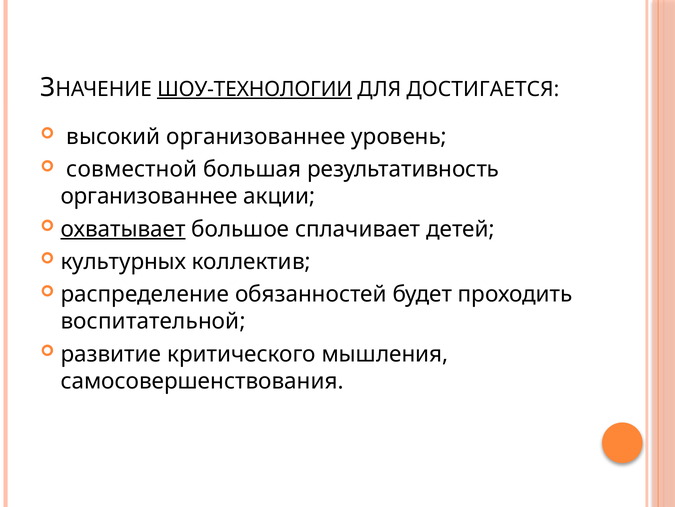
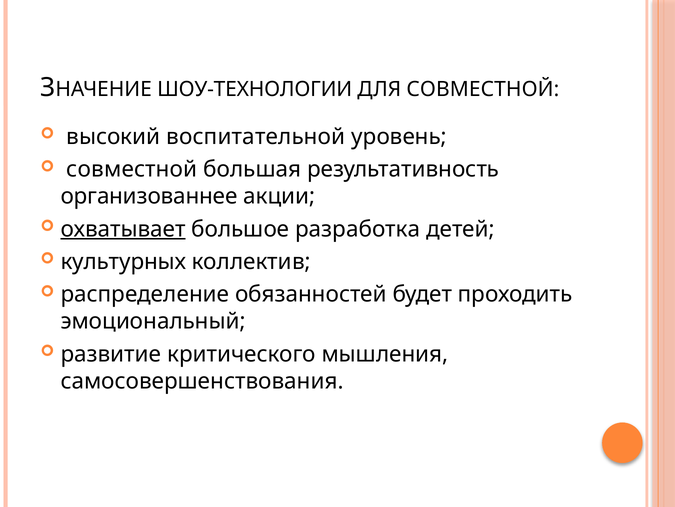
ШОУ-ТЕХНОЛОГИИ underline: present -> none
ДЛЯ ДОСТИГАЕТСЯ: ДОСТИГАЕТСЯ -> СОВМЕСТНОЙ
высокий организованнее: организованнее -> воспитательной
сплачивает: сплачивает -> разработка
воспитательной: воспитательной -> эмоциональный
